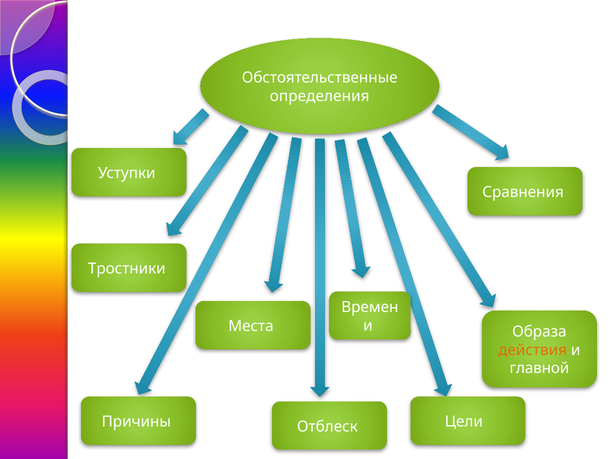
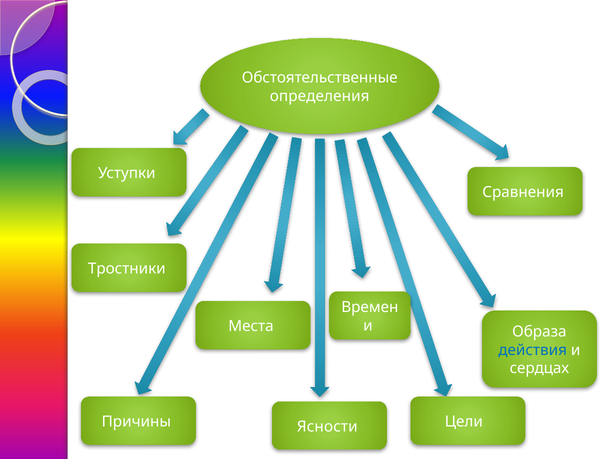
действия colour: orange -> blue
главной: главной -> сердцах
Отблеск: Отблеск -> Ясности
